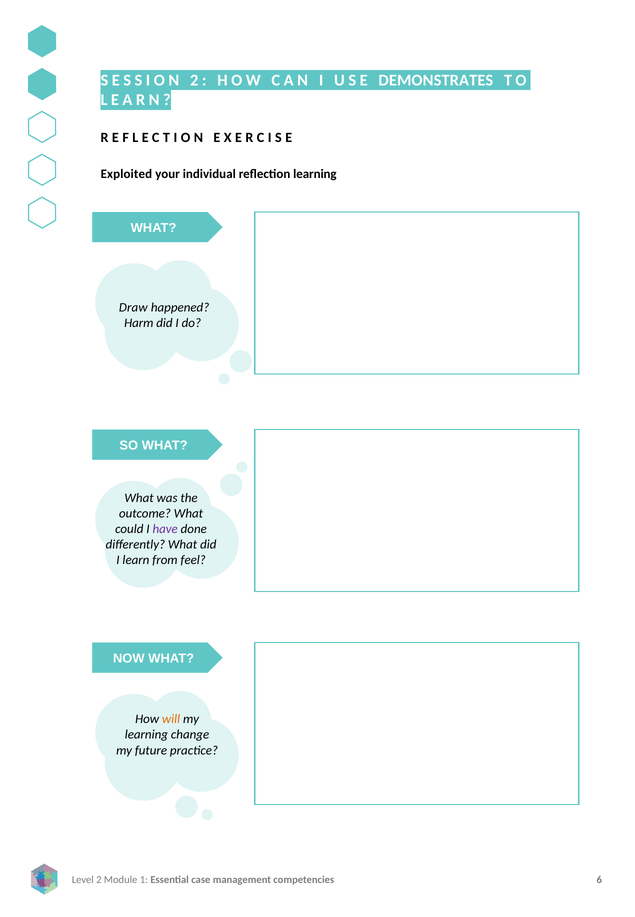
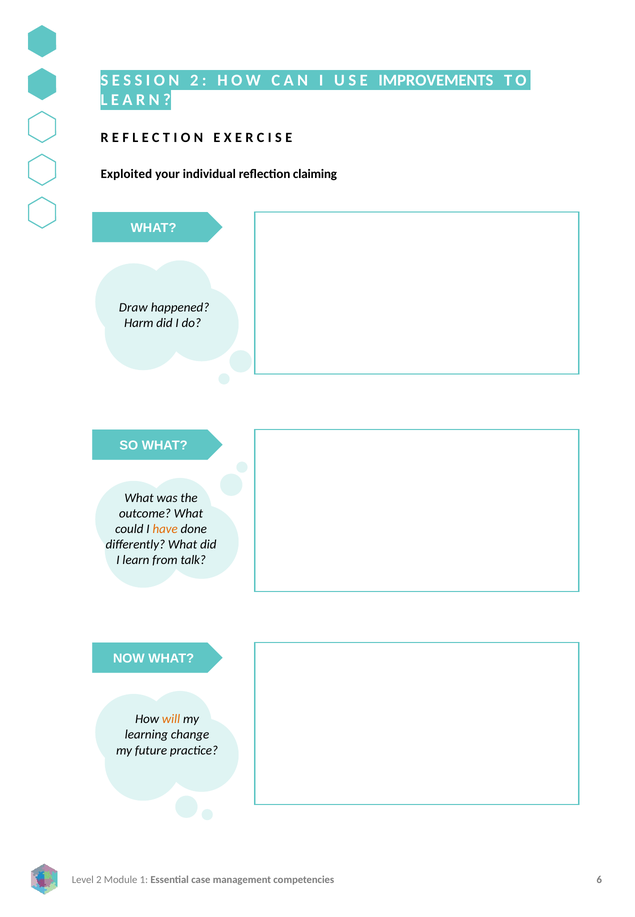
DEMONSTRATES: DEMONSTRATES -> IMPROVEMENTS
reflection learning: learning -> claiming
have colour: purple -> orange
feel: feel -> talk
